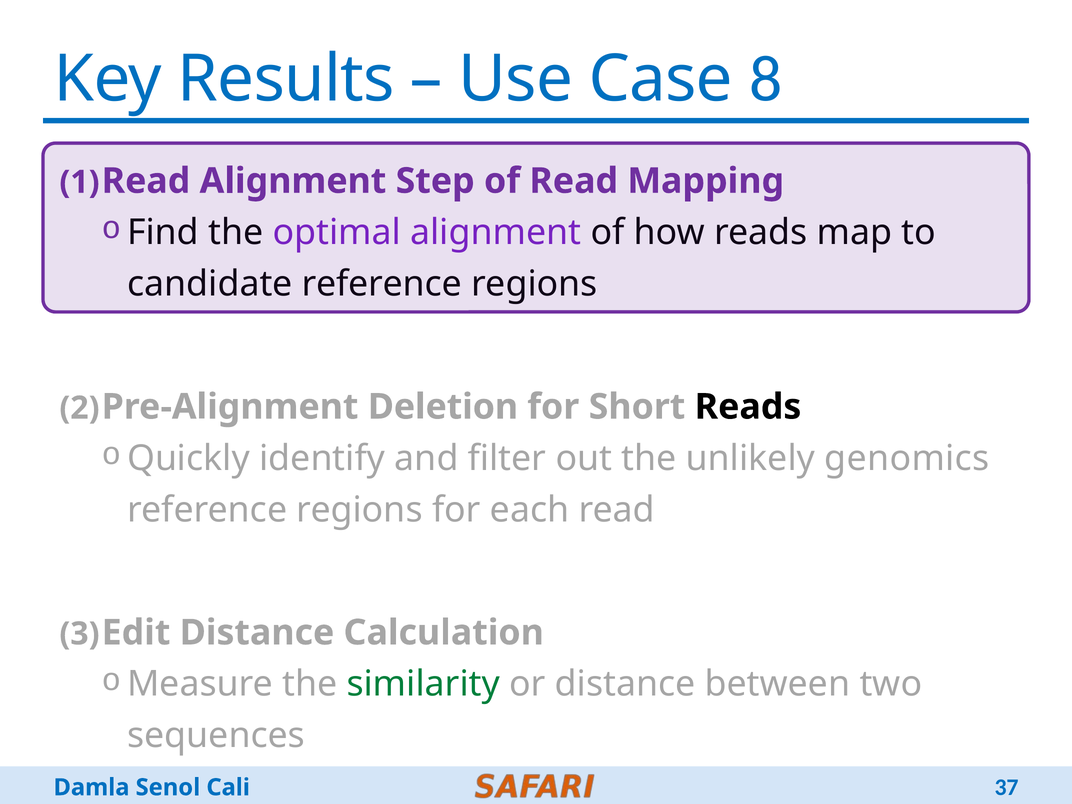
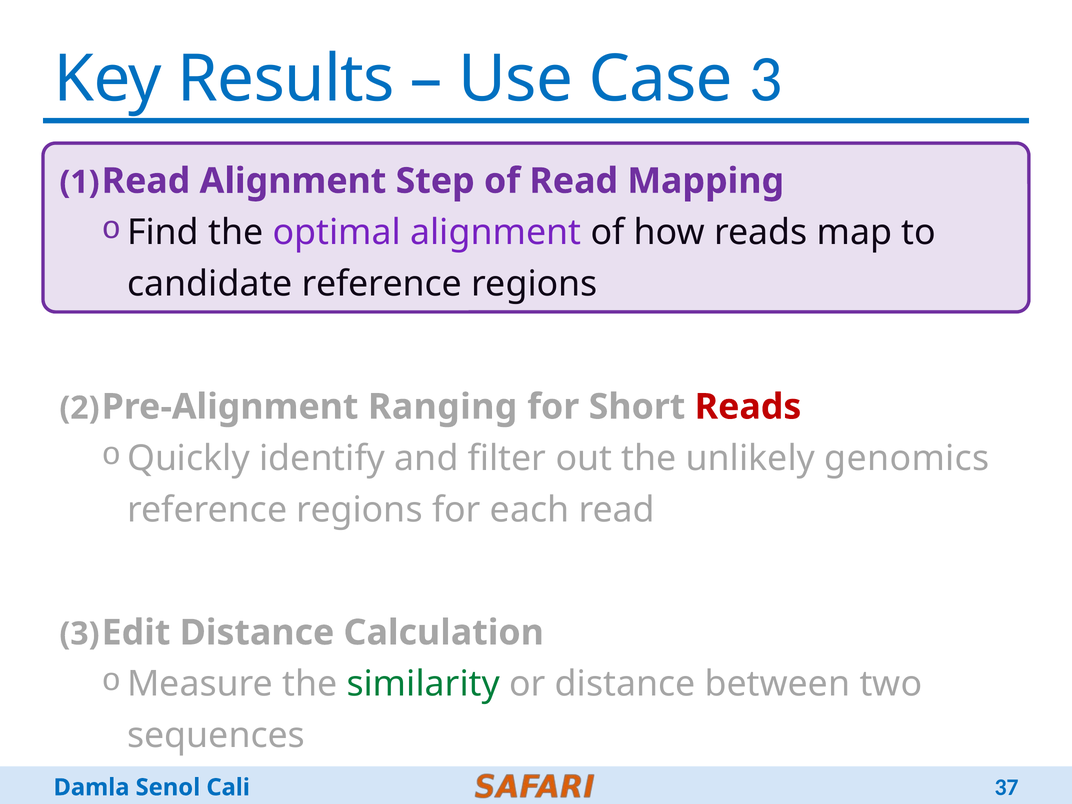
8: 8 -> 3
Deletion: Deletion -> Ranging
Reads at (748, 407) colour: black -> red
